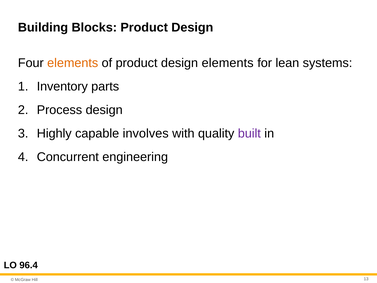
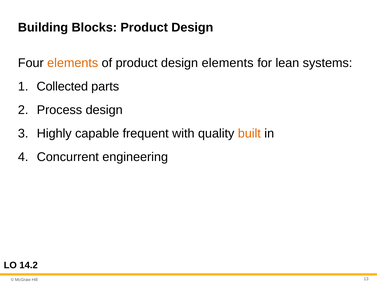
Inventory: Inventory -> Collected
involves: involves -> frequent
built colour: purple -> orange
96.4: 96.4 -> 14.2
